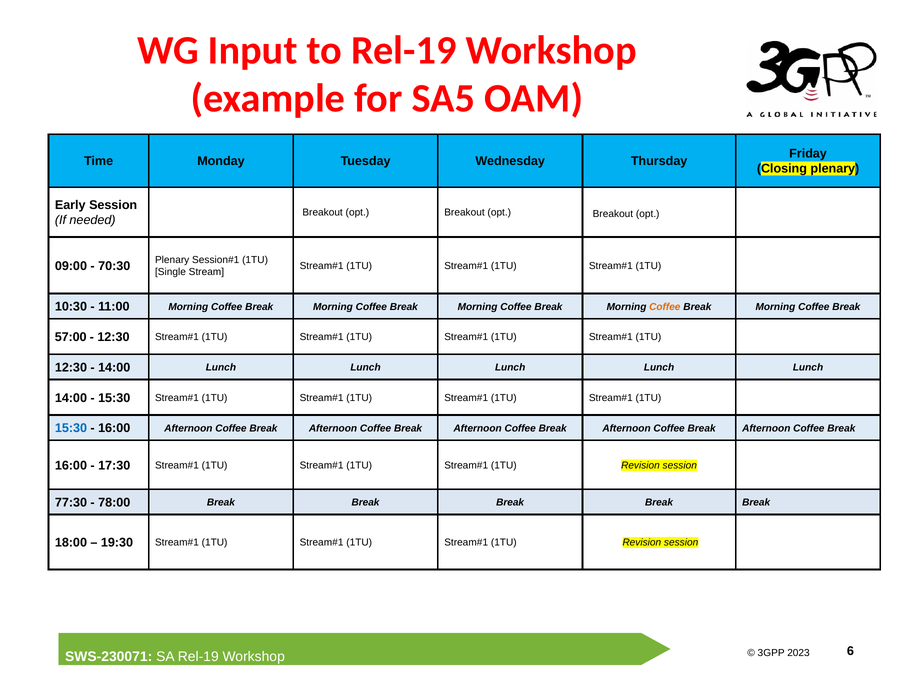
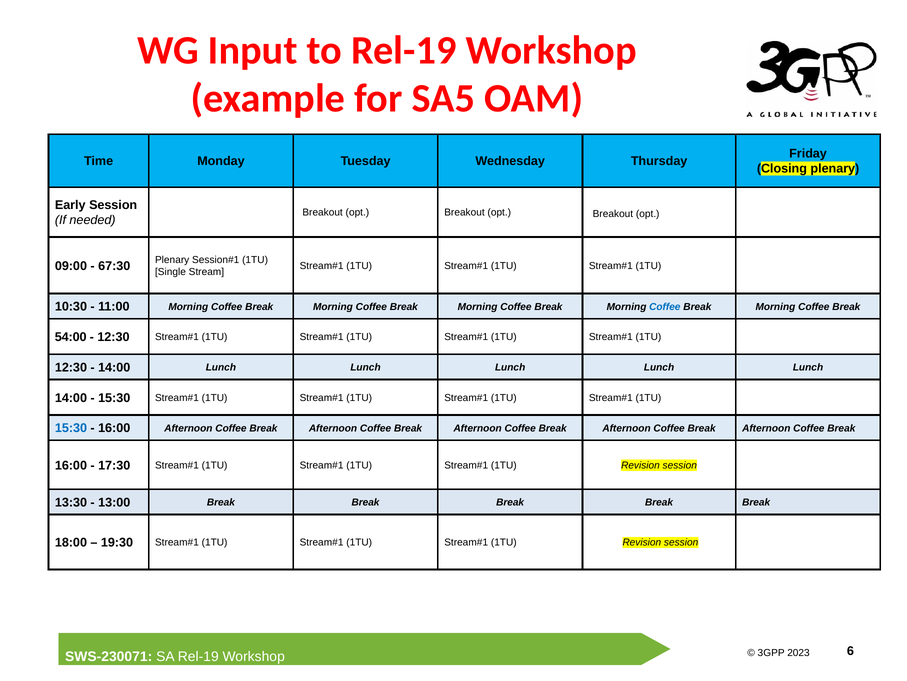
70:30: 70:30 -> 67:30
Coffee at (665, 306) colour: orange -> blue
57:00: 57:00 -> 54:00
77:30: 77:30 -> 13:30
78:00: 78:00 -> 13:00
